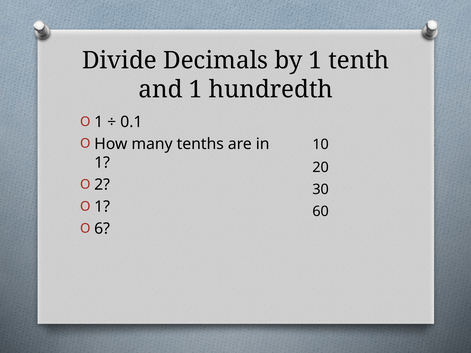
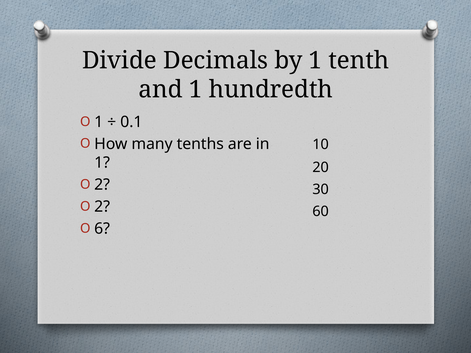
1 at (102, 207): 1 -> 2
